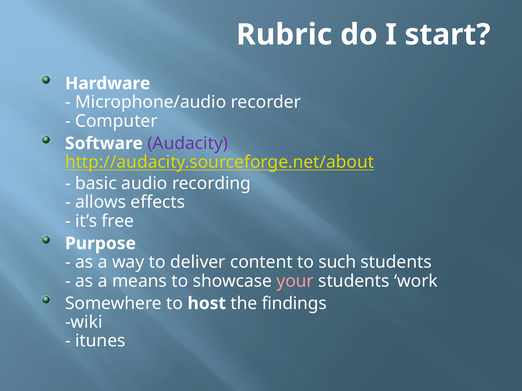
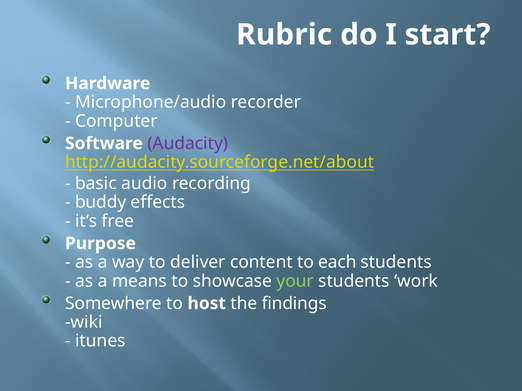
allows: allows -> buddy
such: such -> each
your colour: pink -> light green
